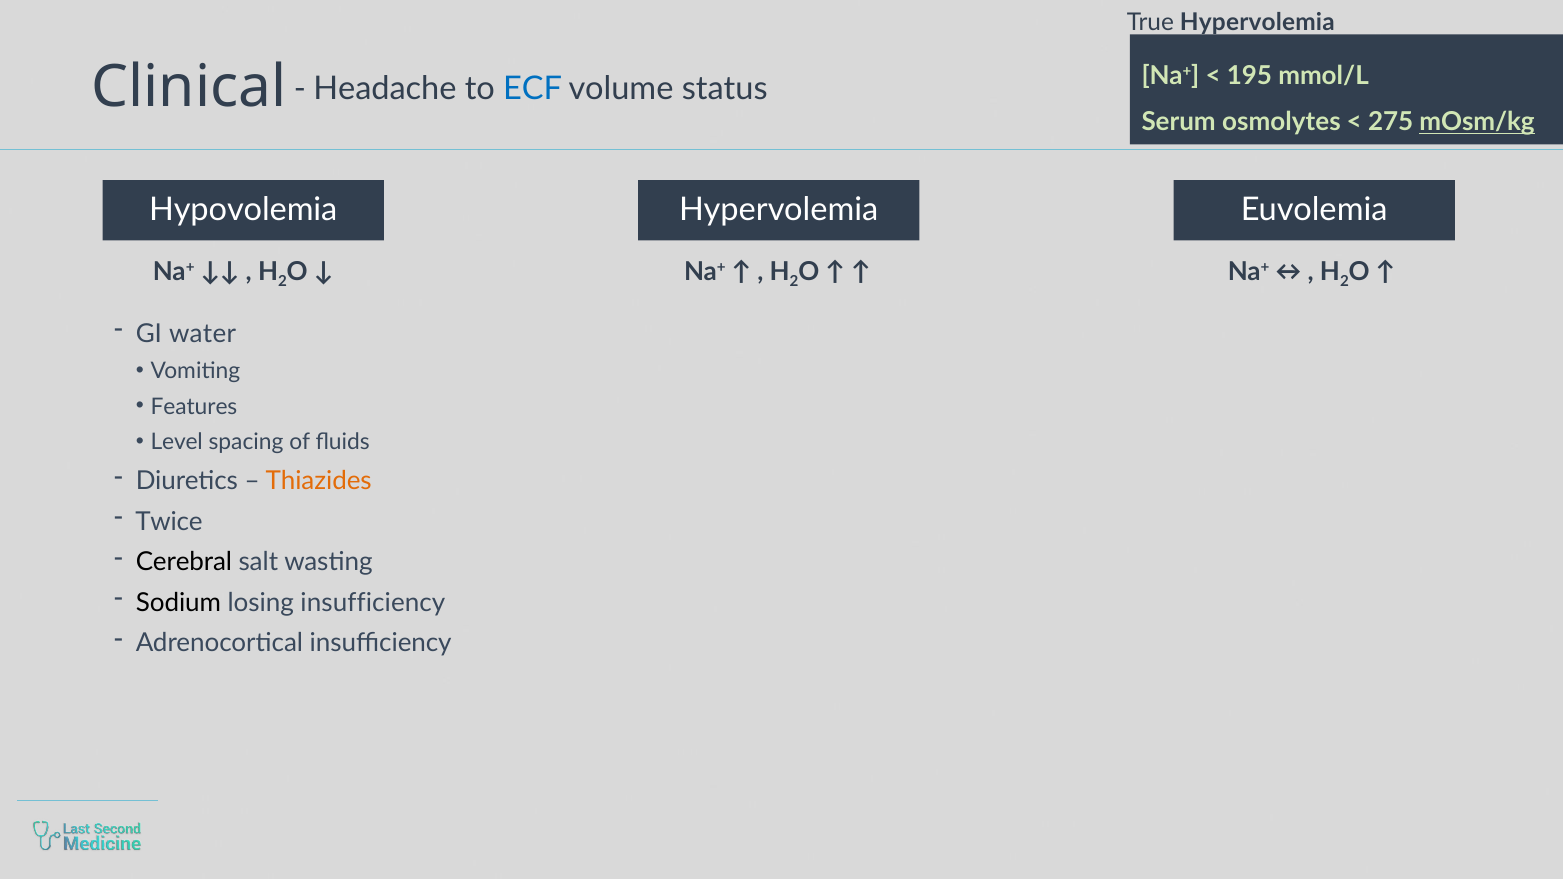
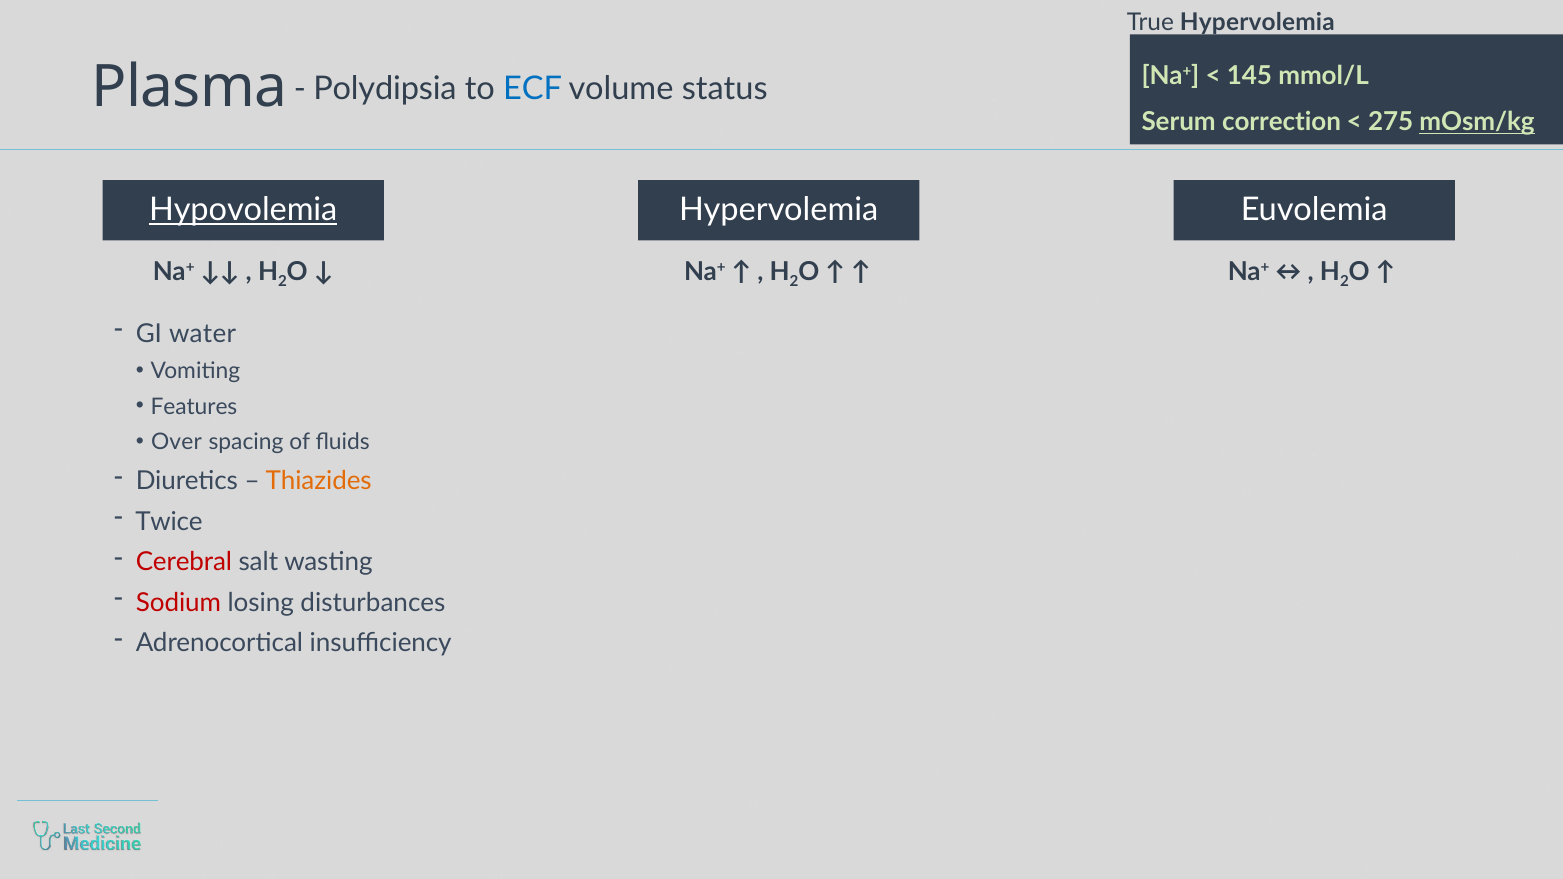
195: 195 -> 145
Clinical: Clinical -> Plasma
Headache: Headache -> Polydipsia
osmolytes: osmolytes -> correction
Hypovolemia underline: none -> present
Level: Level -> Over
Cerebral colour: black -> red
Sodium colour: black -> red
losing insufficiency: insufficiency -> disturbances
